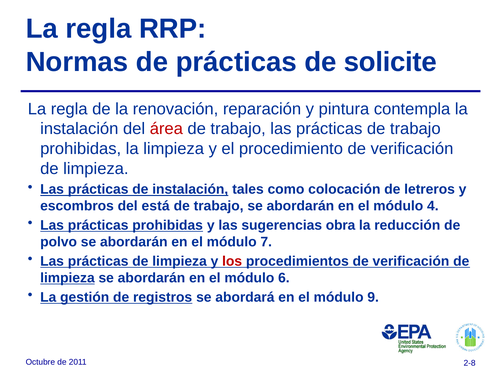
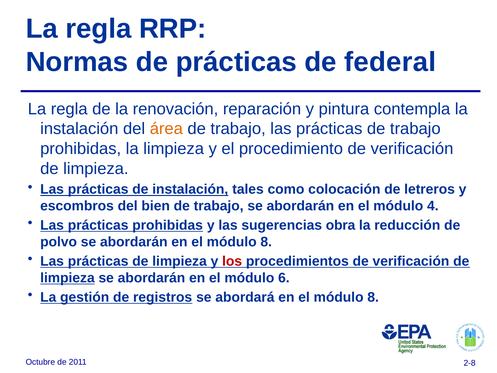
solicite: solicite -> federal
área colour: red -> orange
está: está -> bien
7 at (266, 242): 7 -> 8
9 at (373, 297): 9 -> 8
